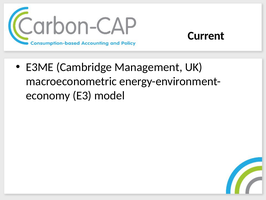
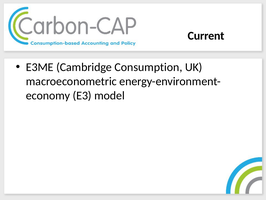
Management: Management -> Consumption
